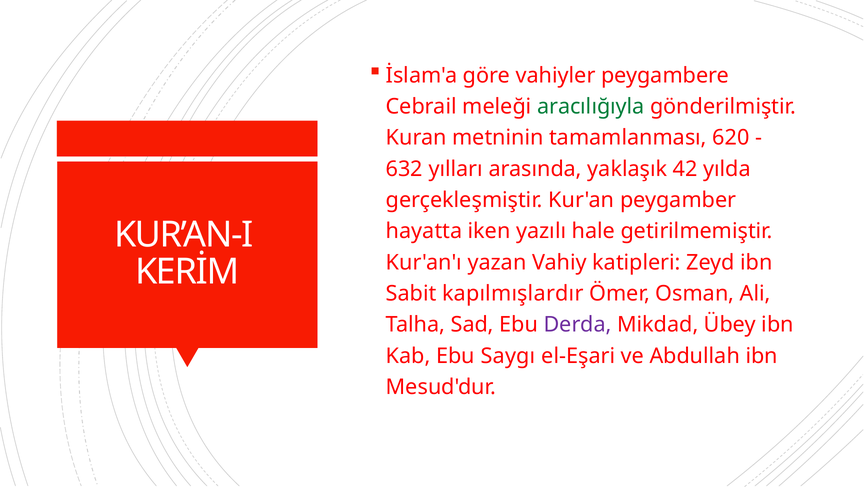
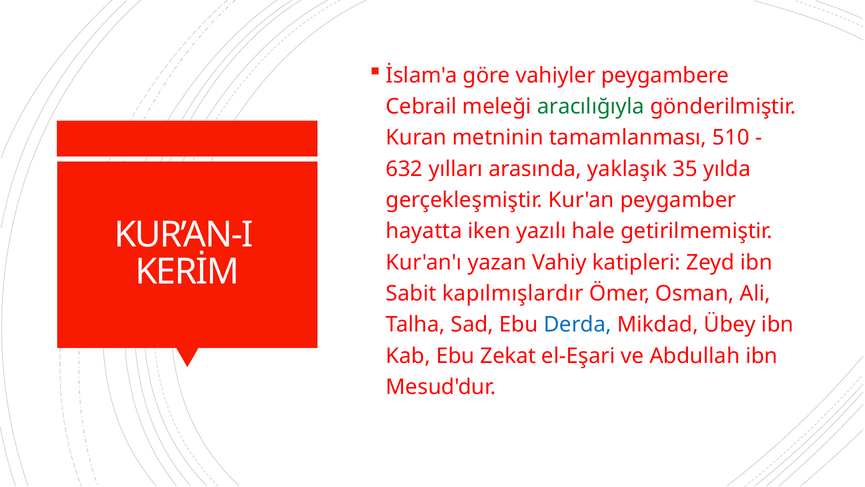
620: 620 -> 510
42: 42 -> 35
Derda colour: purple -> blue
Saygı: Saygı -> Zekat
